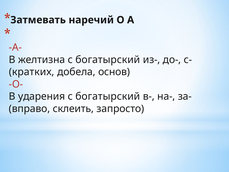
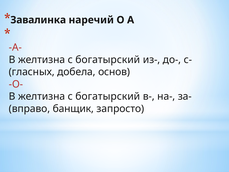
Затмевать: Затмевать -> Завалинка
кратких: кратких -> гласных
ударения at (42, 96): ударения -> желтизна
склеить: склеить -> банщик
